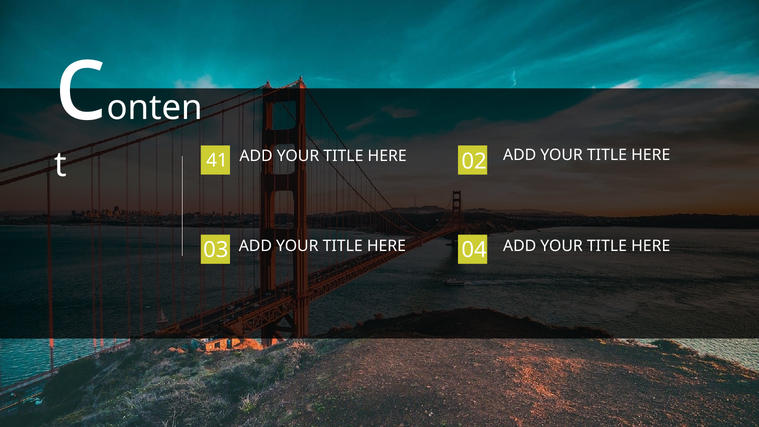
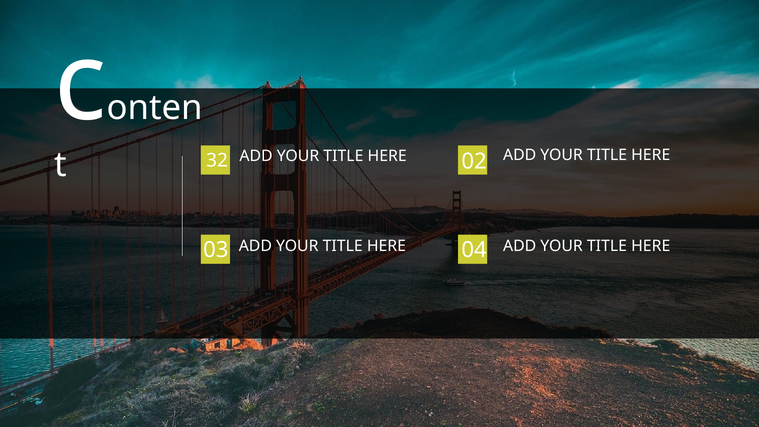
41: 41 -> 32
